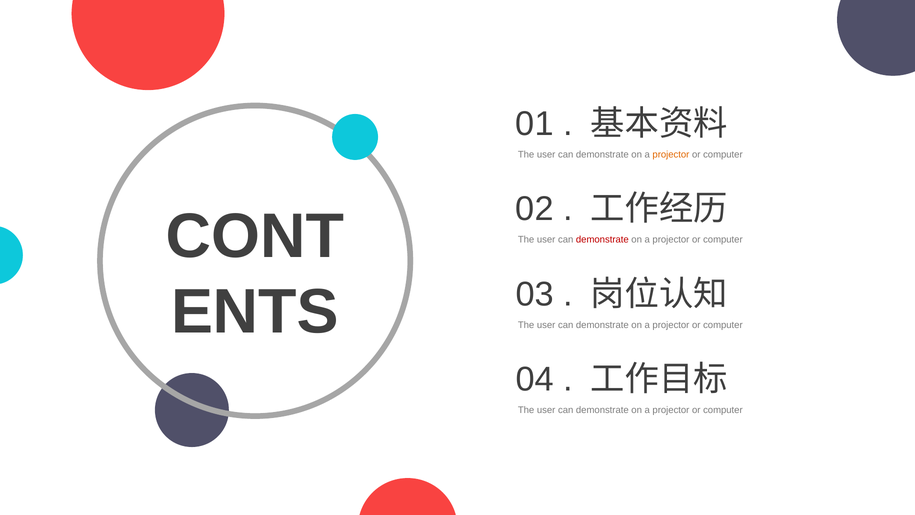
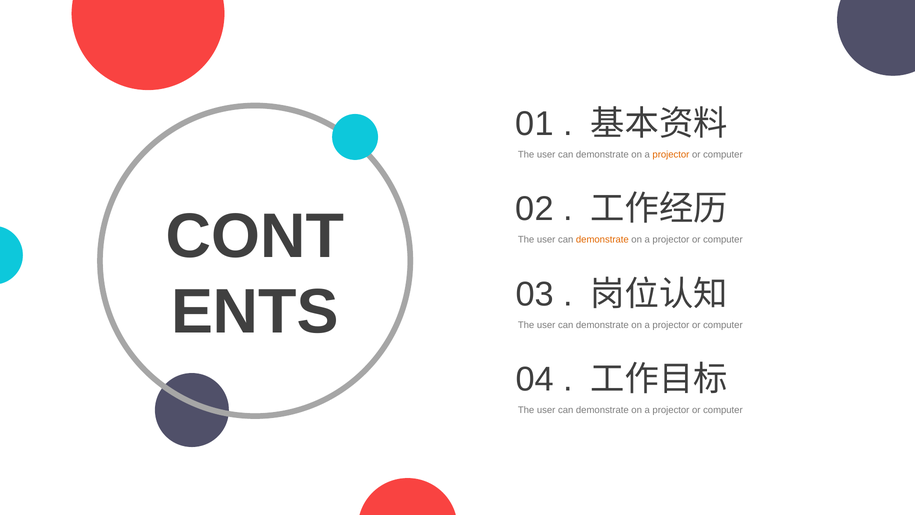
demonstrate at (602, 239) colour: red -> orange
